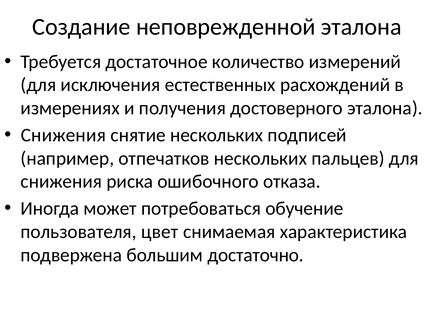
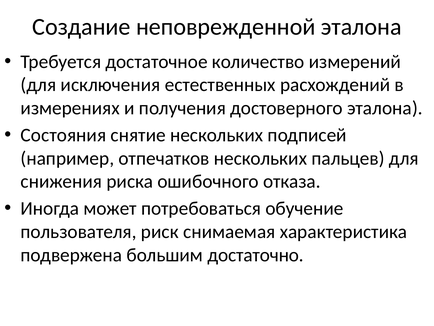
Снижения at (63, 135): Снижения -> Состояния
цвет: цвет -> риск
